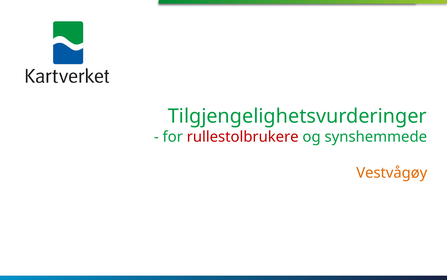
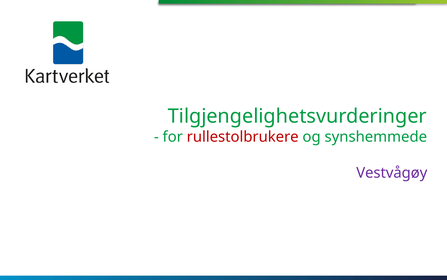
Vestvågøy colour: orange -> purple
